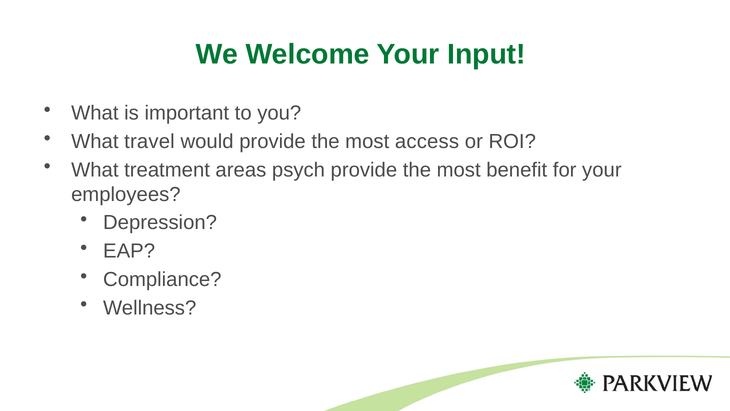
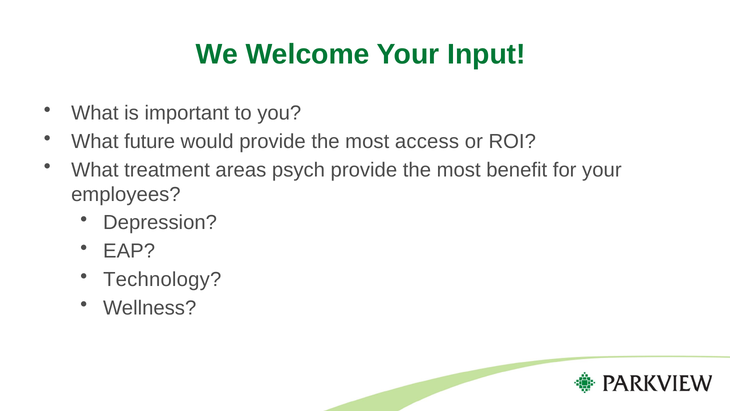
travel: travel -> future
Compliance: Compliance -> Technology
